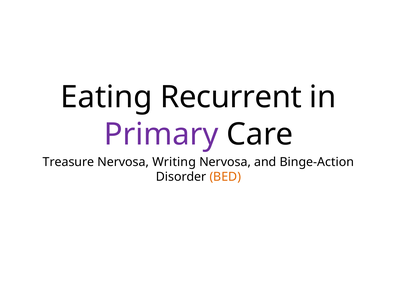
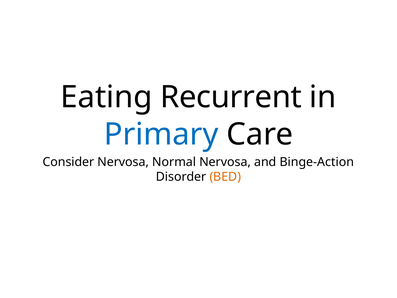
Primary colour: purple -> blue
Treasure: Treasure -> Consider
Writing: Writing -> Normal
